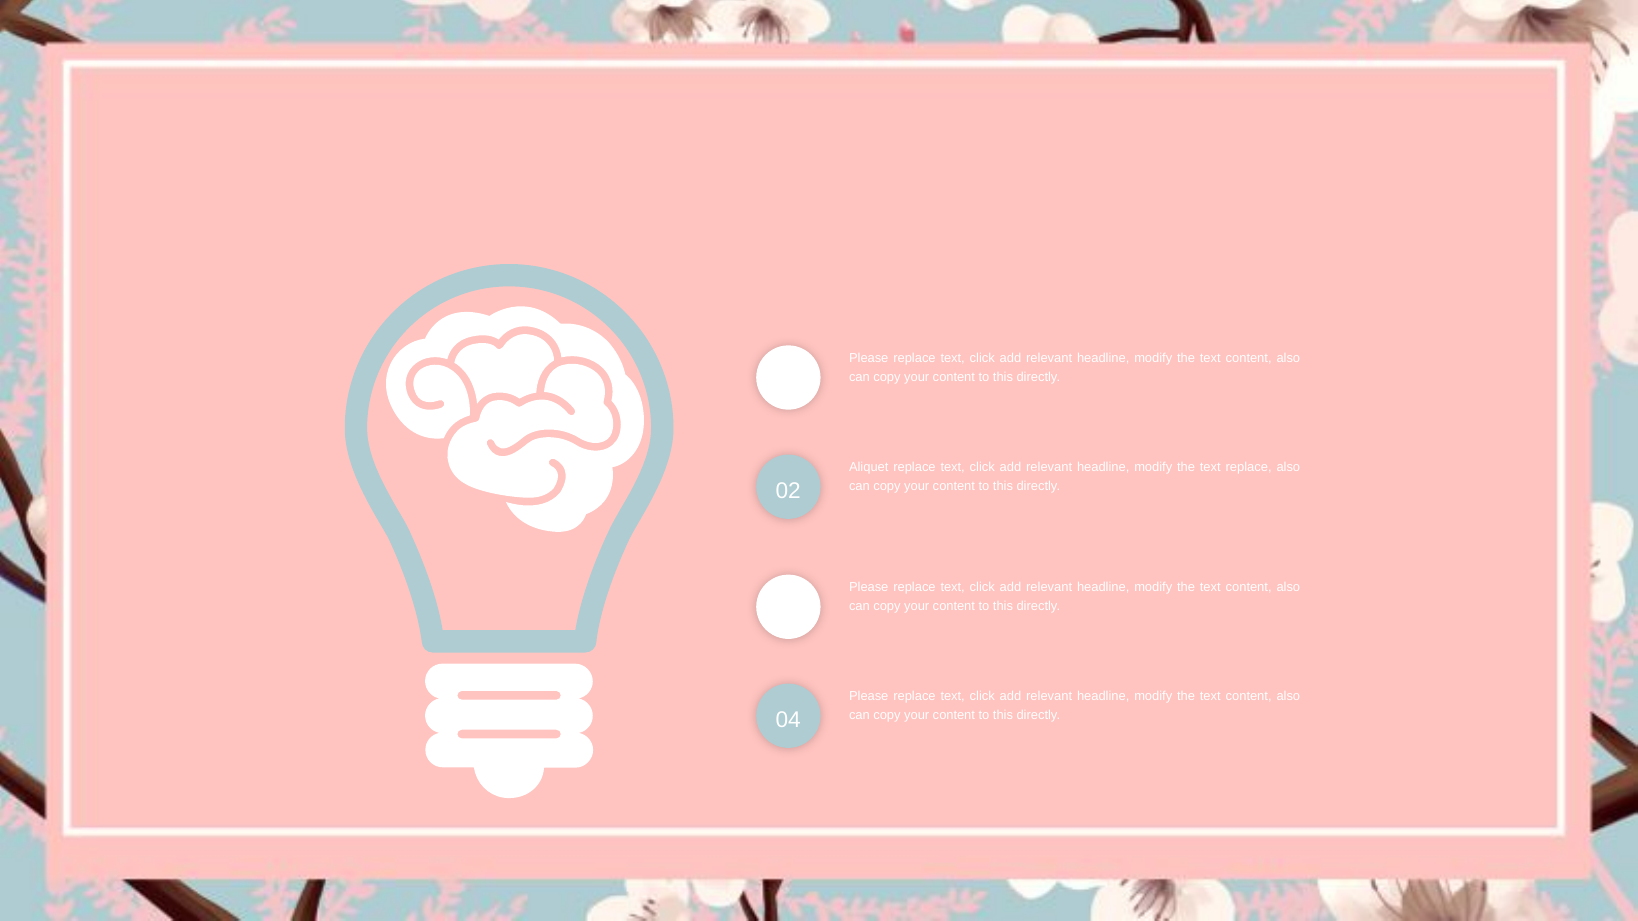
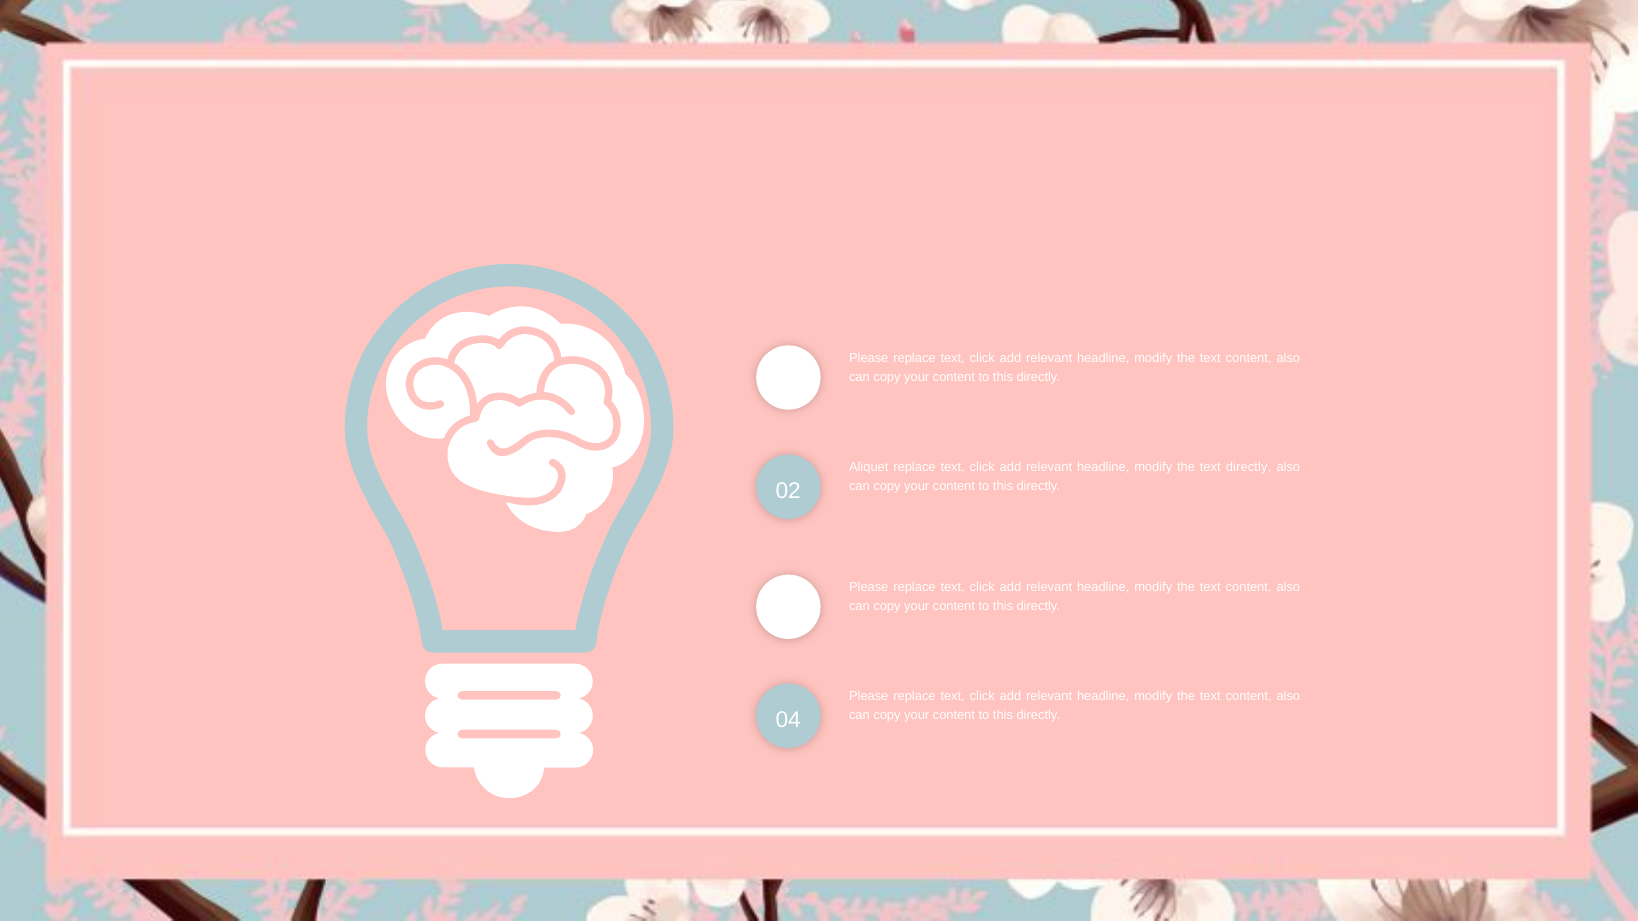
text replace: replace -> directly
